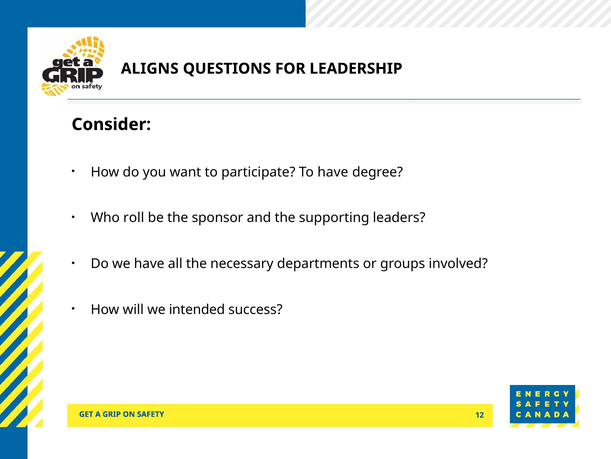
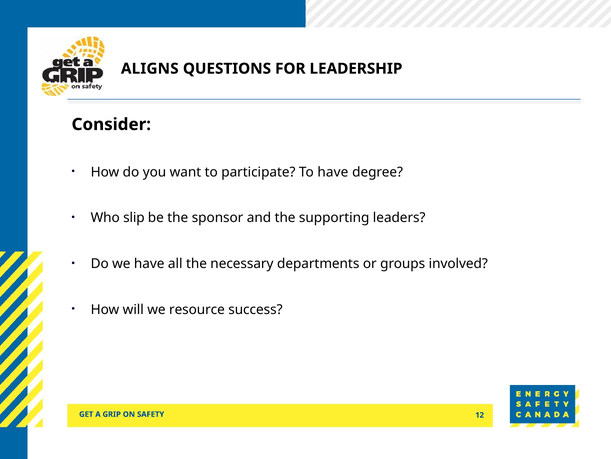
roll: roll -> slip
intended: intended -> resource
